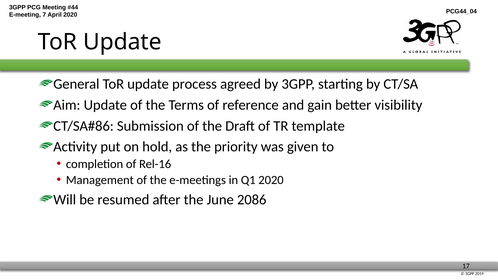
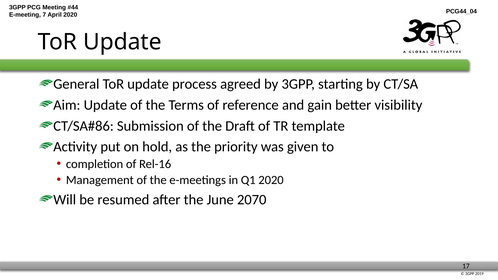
2086: 2086 -> 2070
